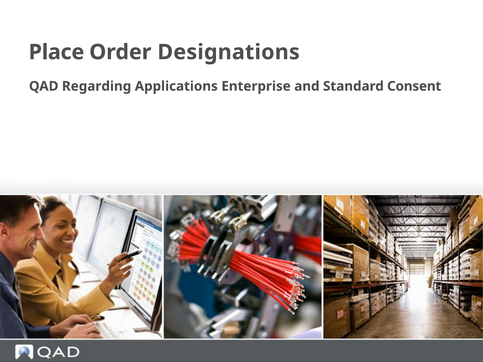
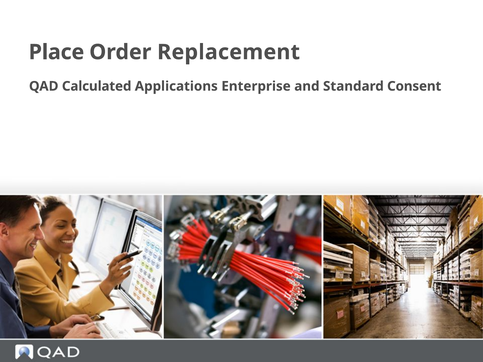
Designations: Designations -> Replacement
Regarding: Regarding -> Calculated
